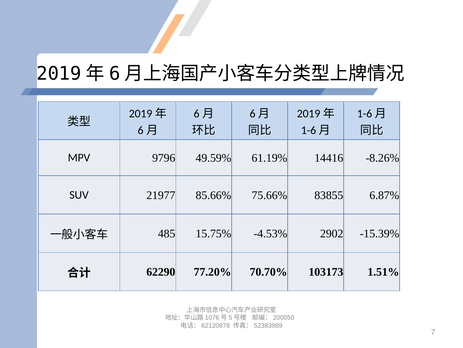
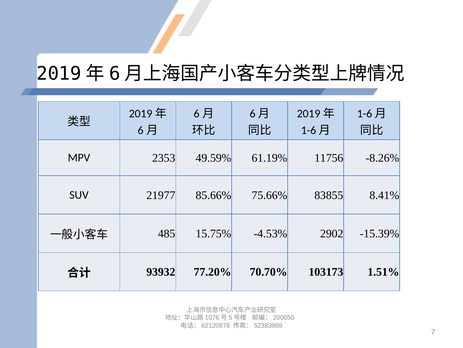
9796: 9796 -> 2353
14416: 14416 -> 11756
6.87%: 6.87% -> 8.41%
62290: 62290 -> 93932
